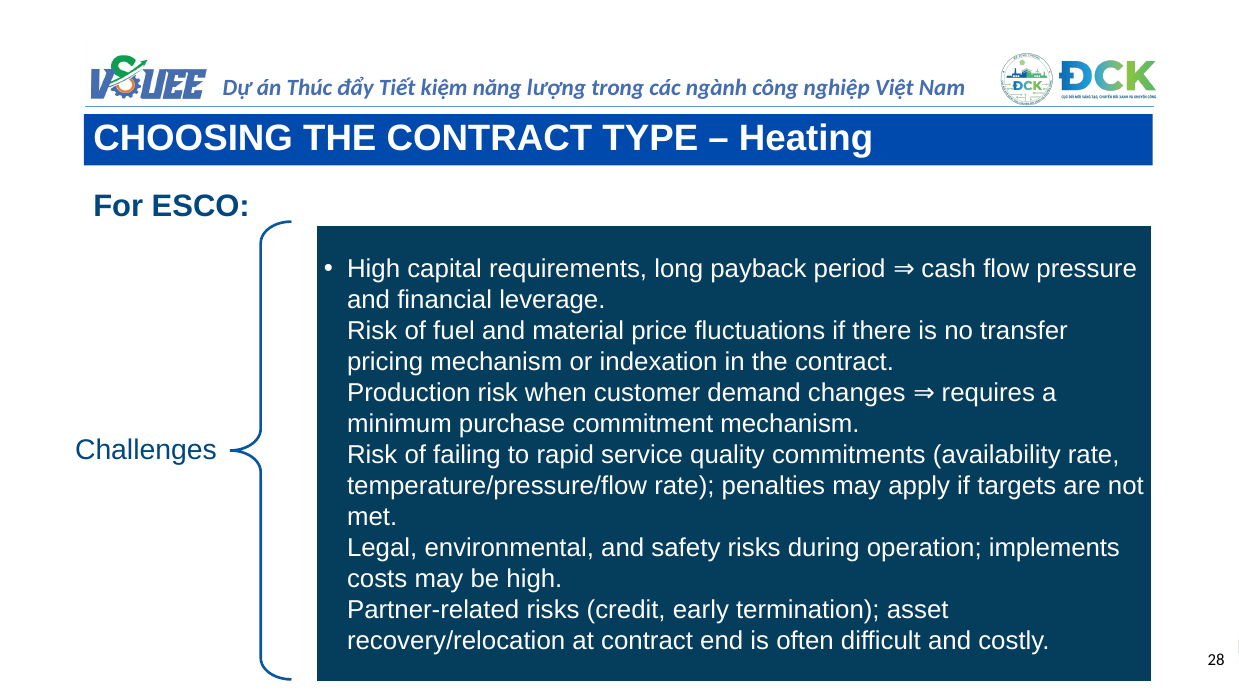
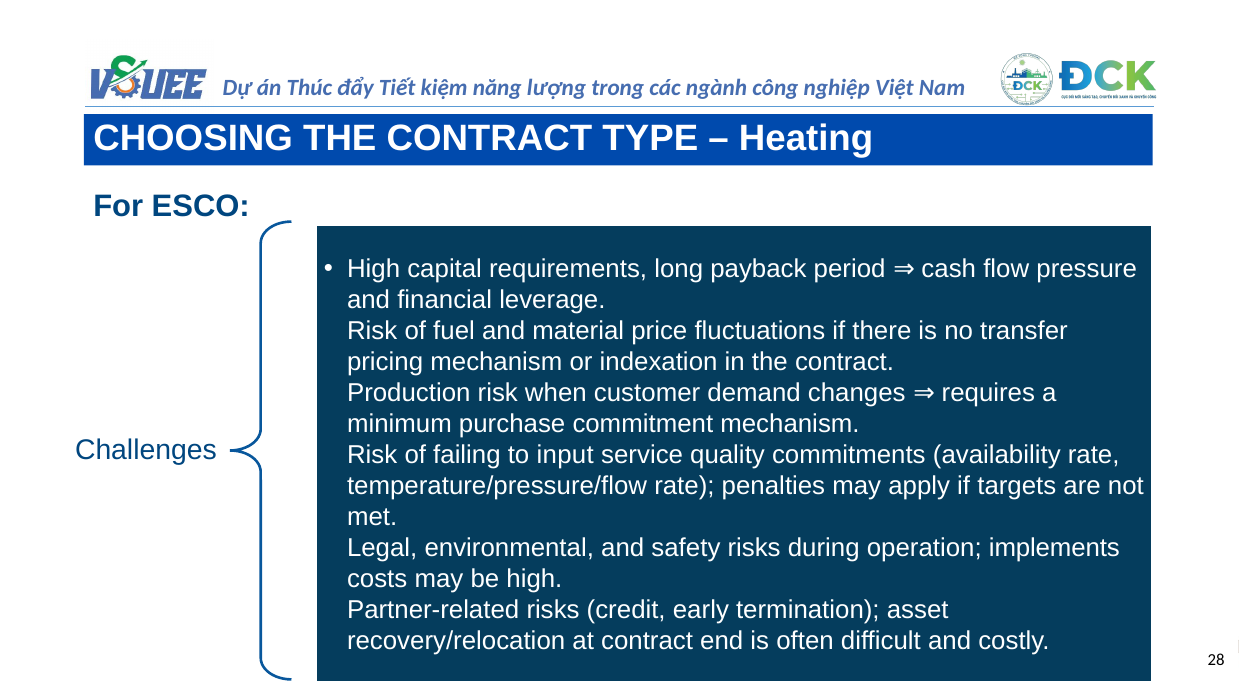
rapid: rapid -> input
